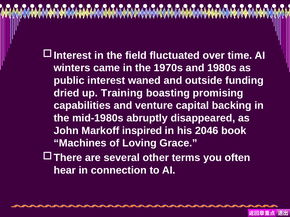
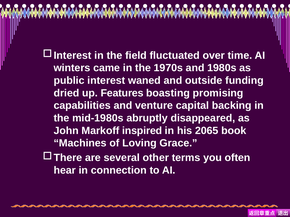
Training: Training -> Features
2046: 2046 -> 2065
